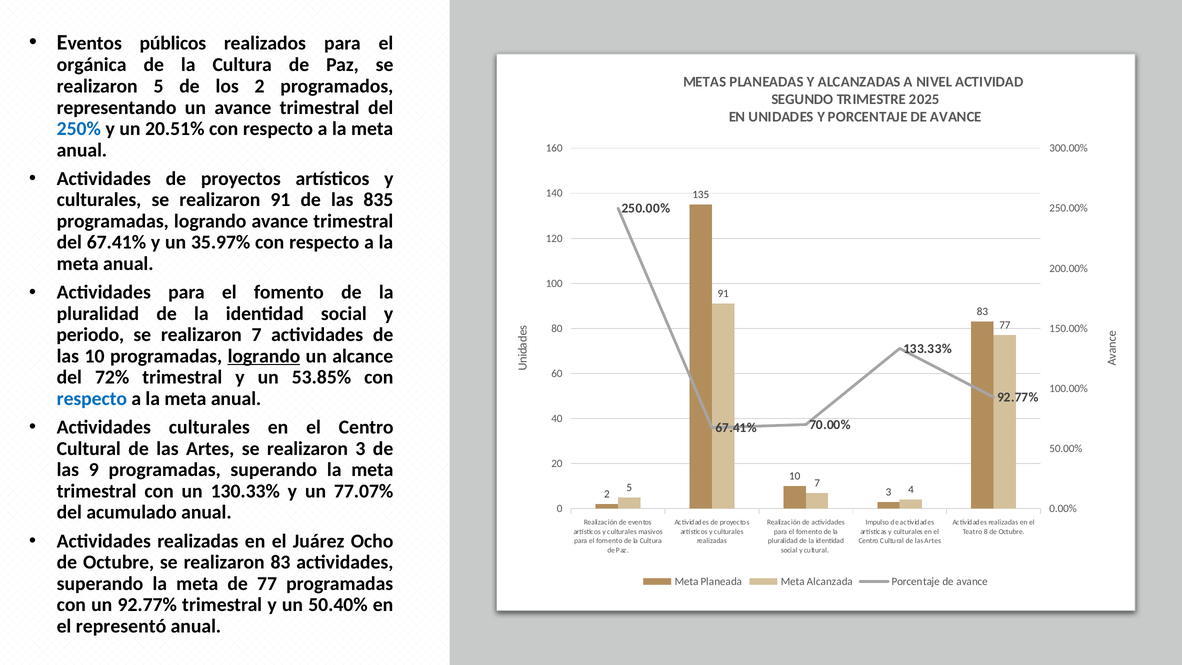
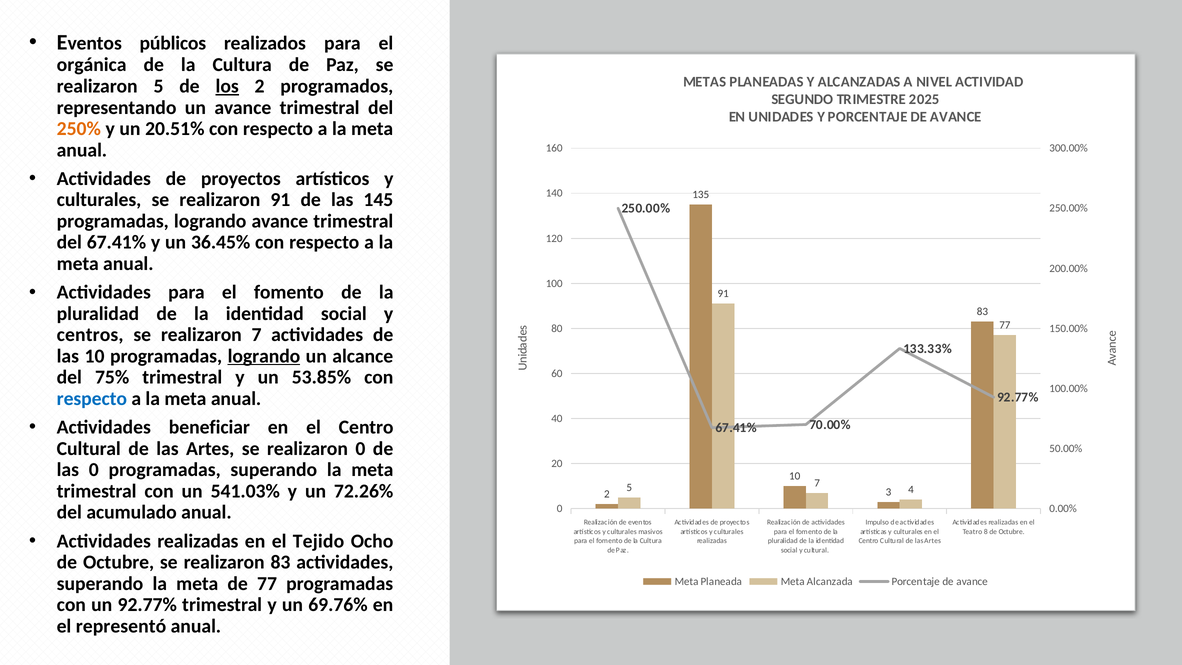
los underline: none -> present
250% colour: blue -> orange
835: 835 -> 145
35.97%: 35.97% -> 36.45%
periodo: periodo -> centros
72%: 72% -> 75%
Actividades culturales: culturales -> beneficiar
realizaron 3: 3 -> 0
las 9: 9 -> 0
130.33%: 130.33% -> 541.03%
77.07%: 77.07% -> 72.26%
Juárez: Juárez -> Tejido
50.40%: 50.40% -> 69.76%
